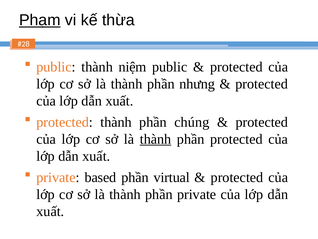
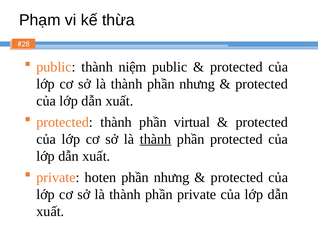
Phạm underline: present -> none
chúng: chúng -> virtual
based: based -> hoten
virtual at (172, 177): virtual -> nhưng
